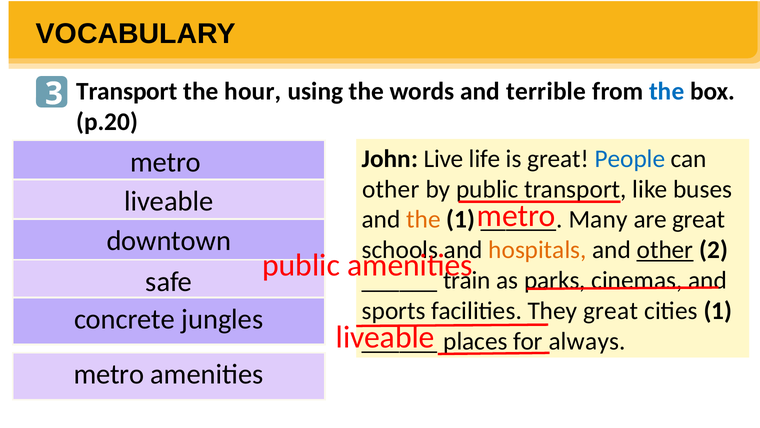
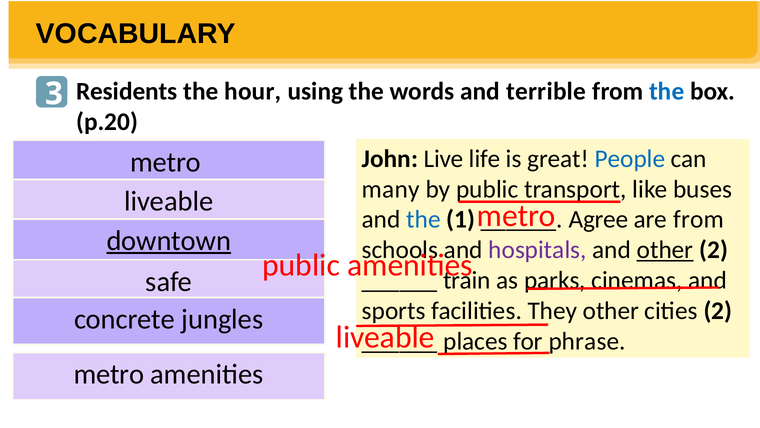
Transport at (127, 91): Transport -> Residents
other at (391, 189): other -> many
the at (423, 219) colour: orange -> blue
Many: Many -> Agree
are great: great -> from
downtown underline: none -> present
hospitals colour: orange -> purple
They great: great -> other
cities 1: 1 -> 2
always: always -> phrase
